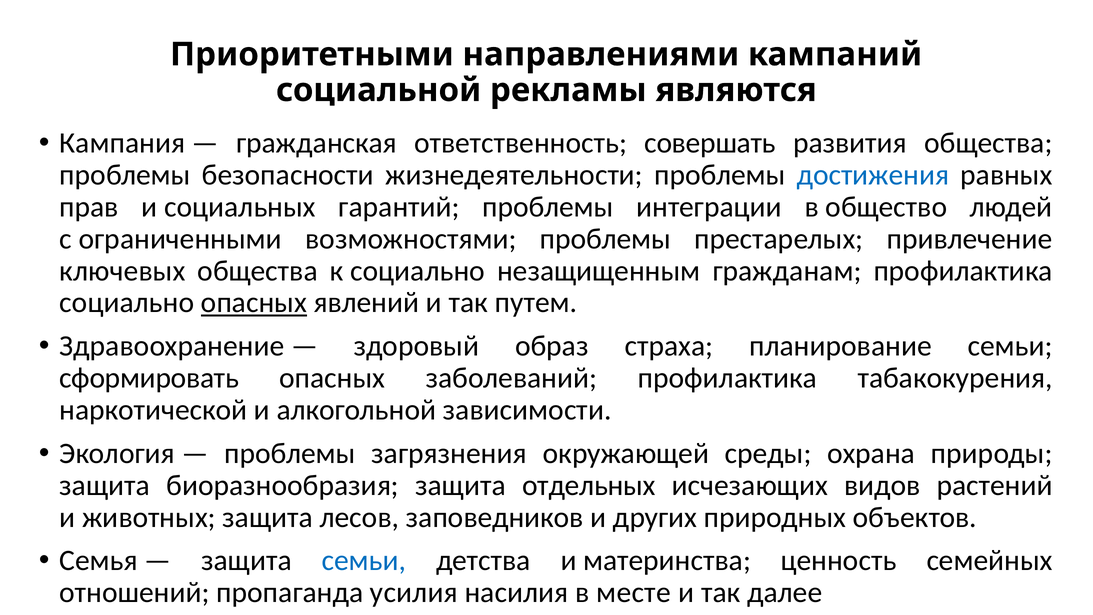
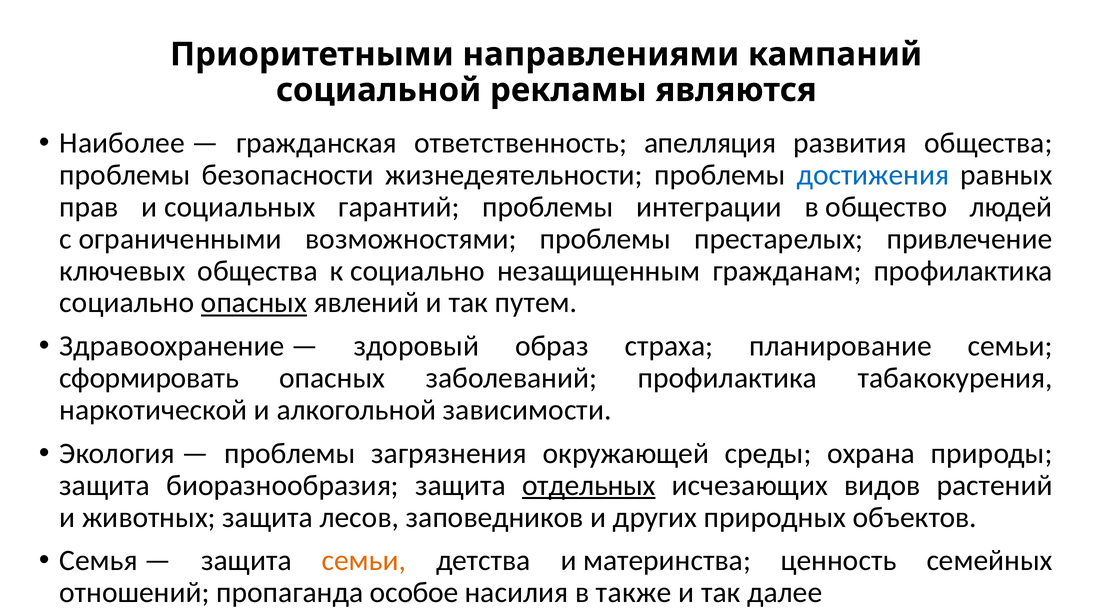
Кампания: Кампания -> Наиболее
совершать: совершать -> апелляция
отдельных underline: none -> present
семьи at (364, 560) colour: blue -> orange
усилия: усилия -> особое
месте: месте -> также
